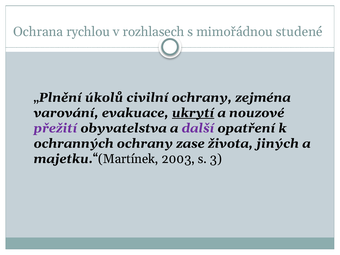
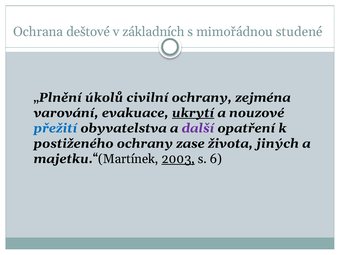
rychlou: rychlou -> deštové
rozhlasech: rozhlasech -> základních
přežití colour: purple -> blue
ochranných: ochranných -> postiženého
2003 underline: none -> present
3: 3 -> 6
